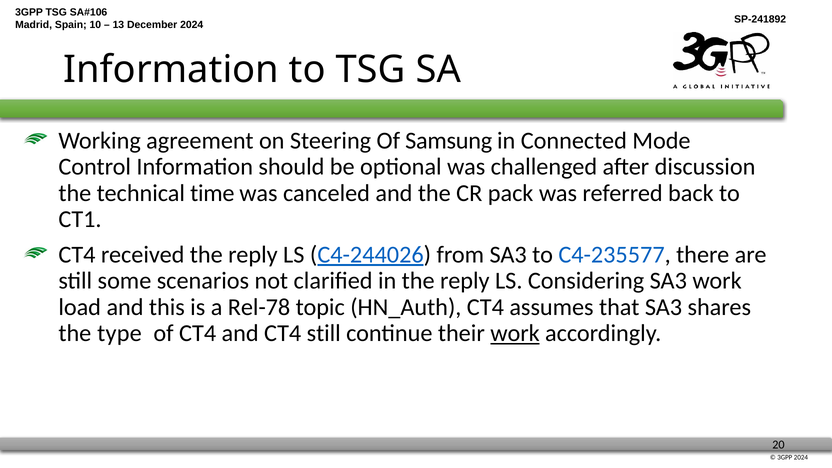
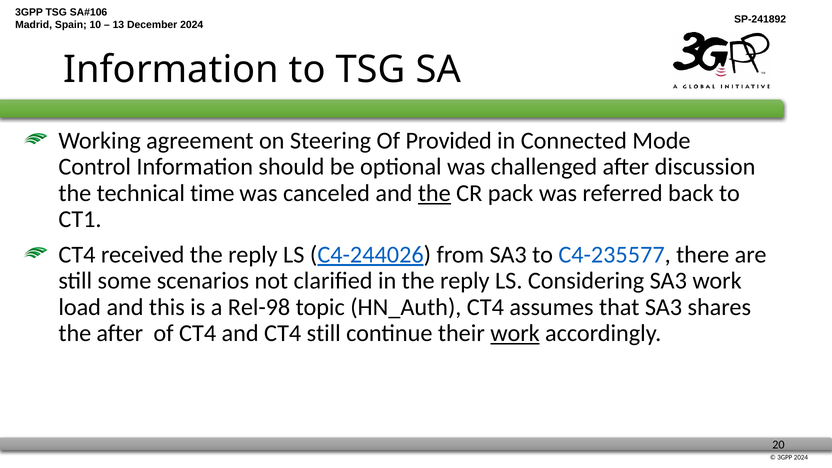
Samsung: Samsung -> Provided
the at (434, 193) underline: none -> present
Rel-78: Rel-78 -> Rel-98
the type: type -> after
